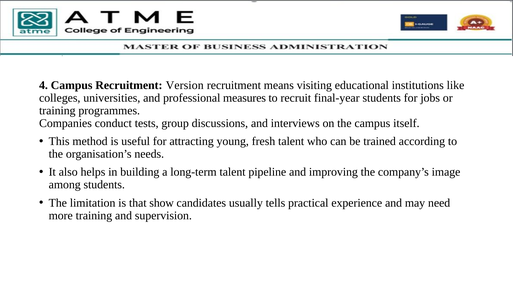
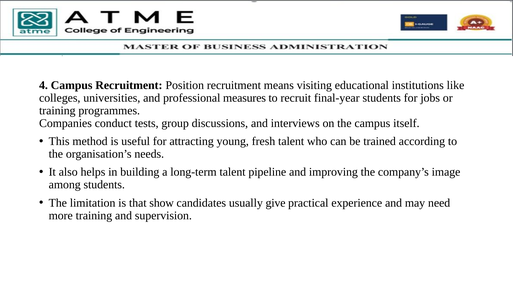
Version: Version -> Position
tells: tells -> give
